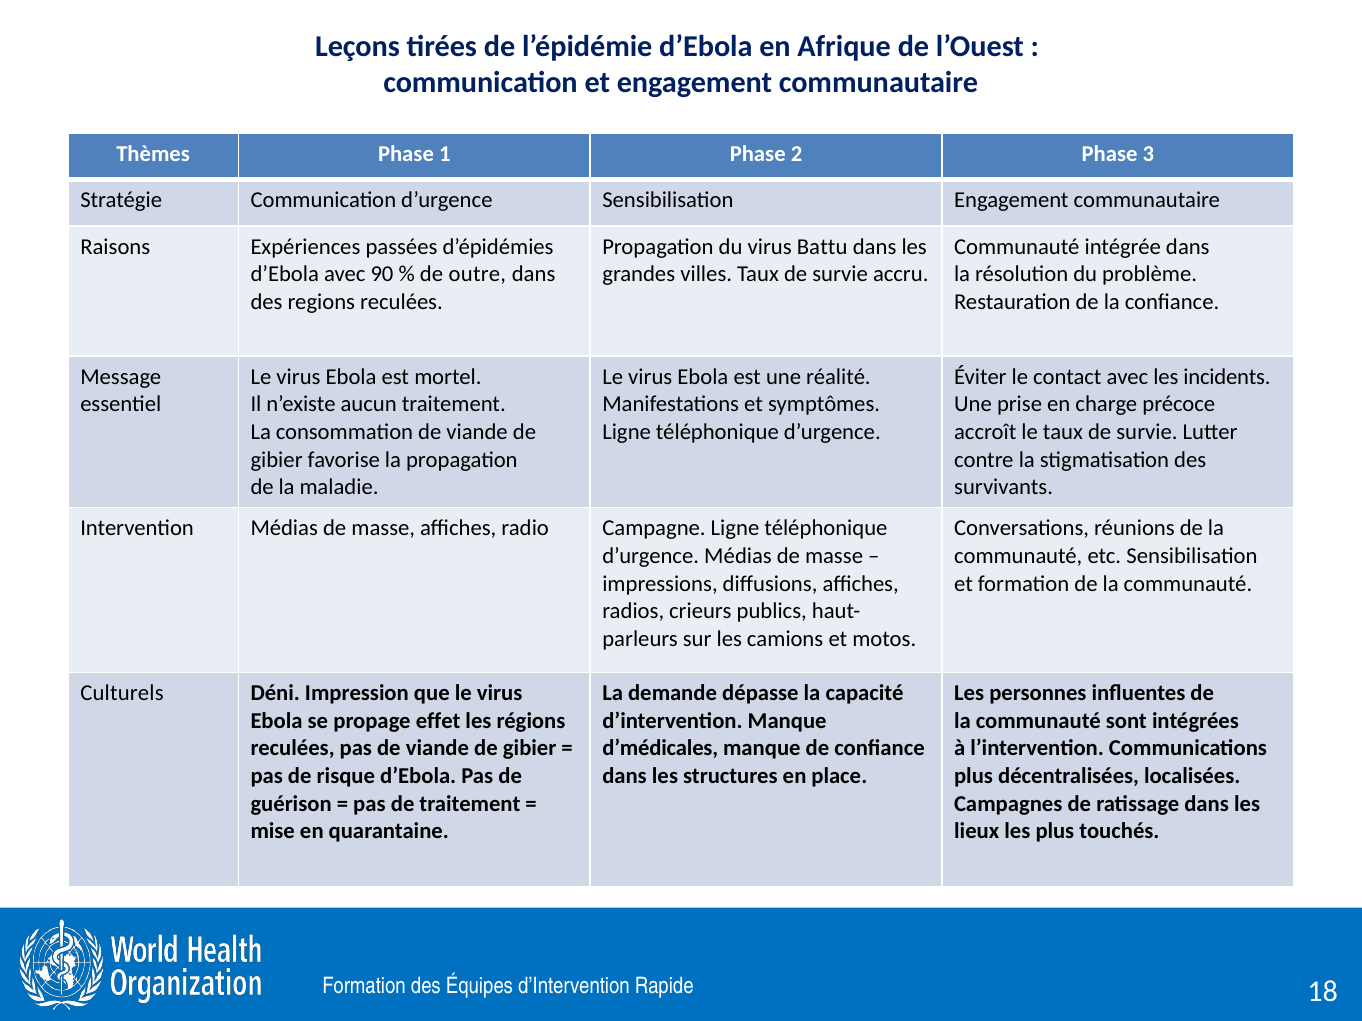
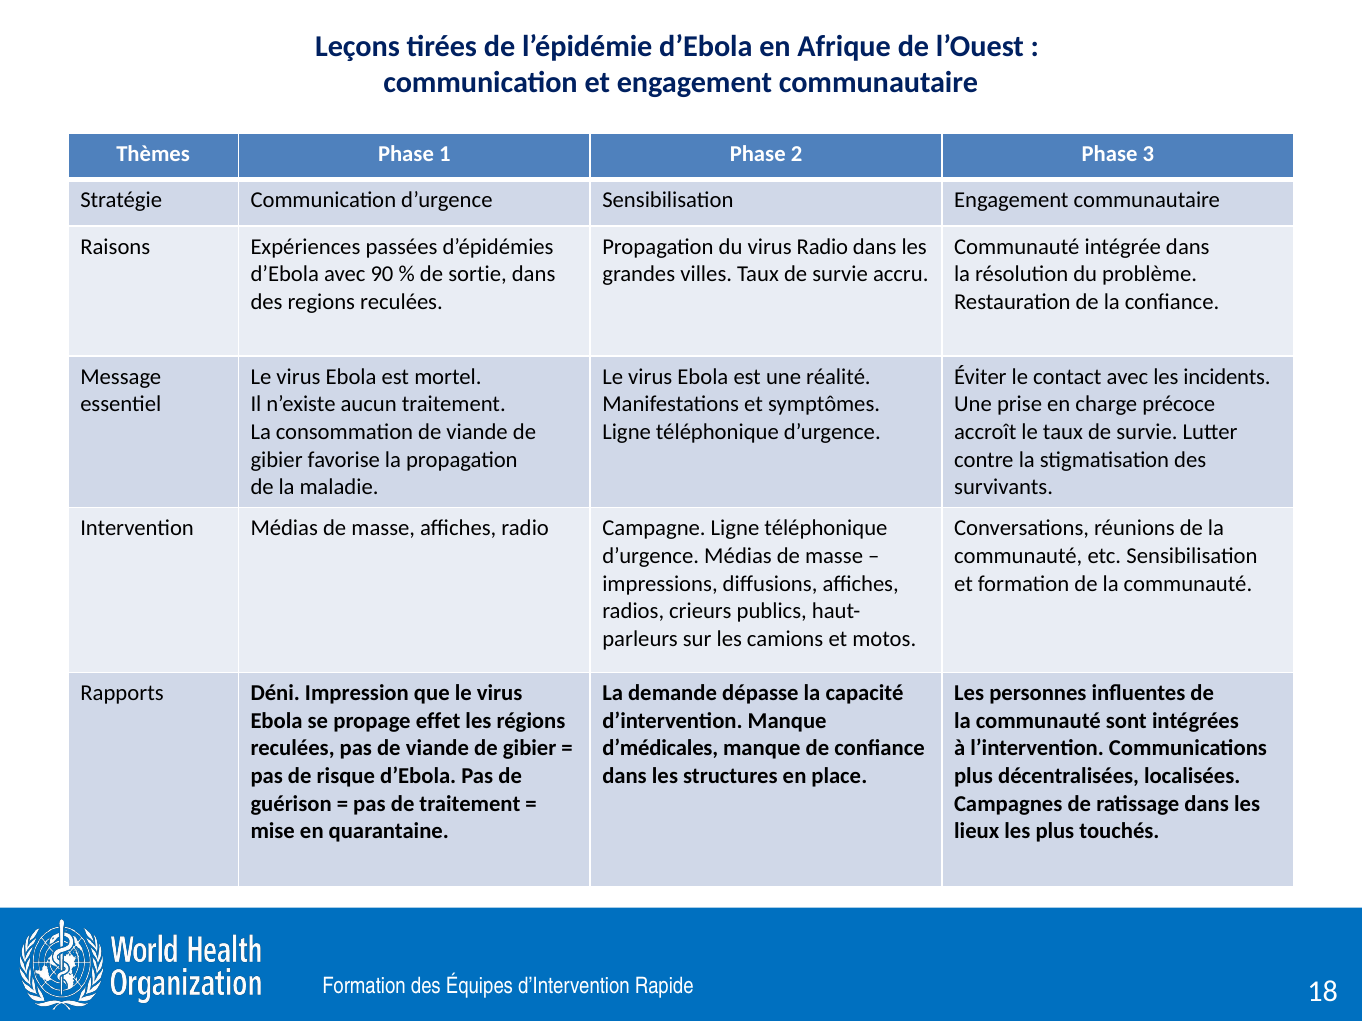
virus Battu: Battu -> Radio
outre: outre -> sortie
Culturels: Culturels -> Rapports
